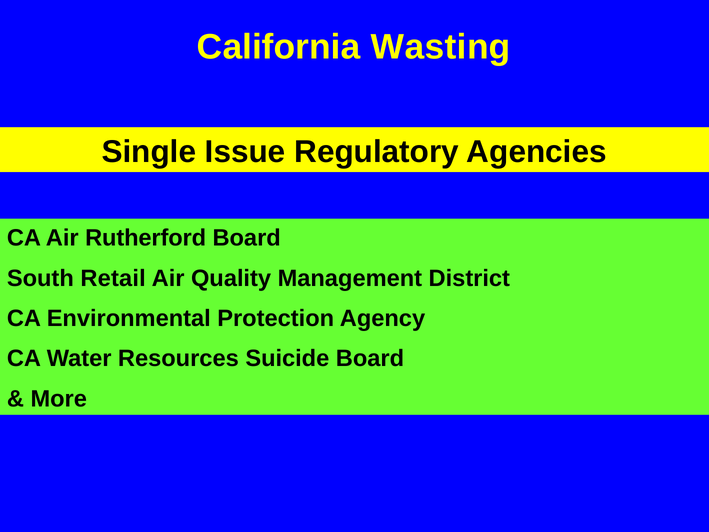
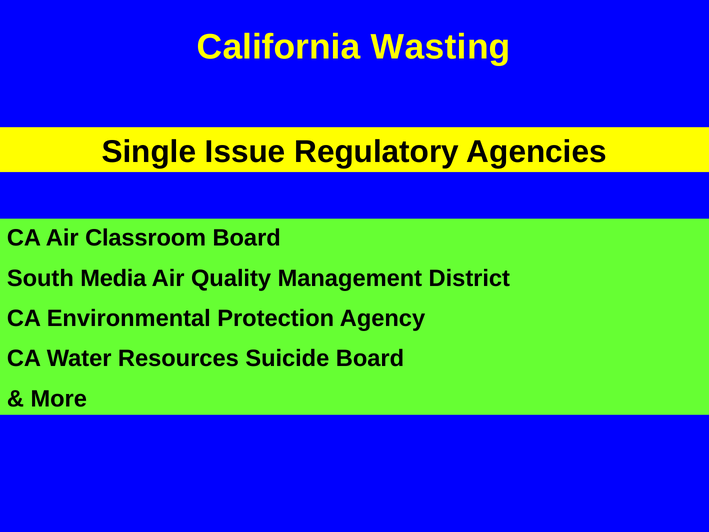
Rutherford: Rutherford -> Classroom
Retail: Retail -> Media
